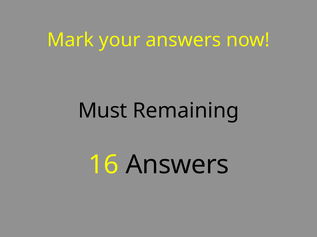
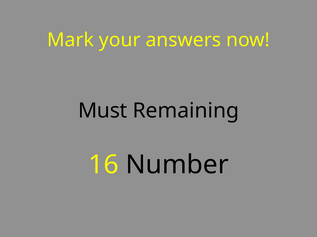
16 Answers: Answers -> Number
